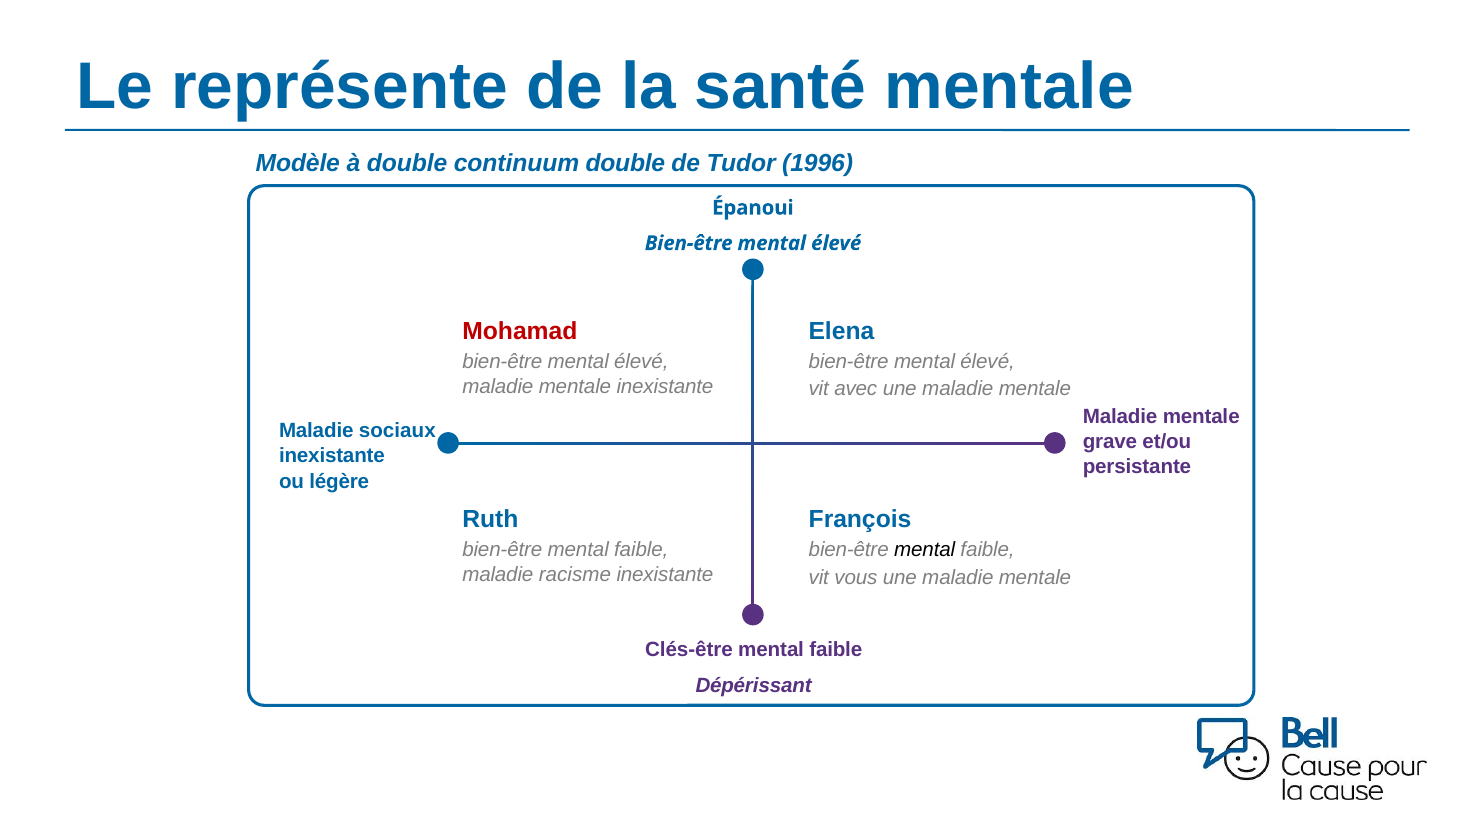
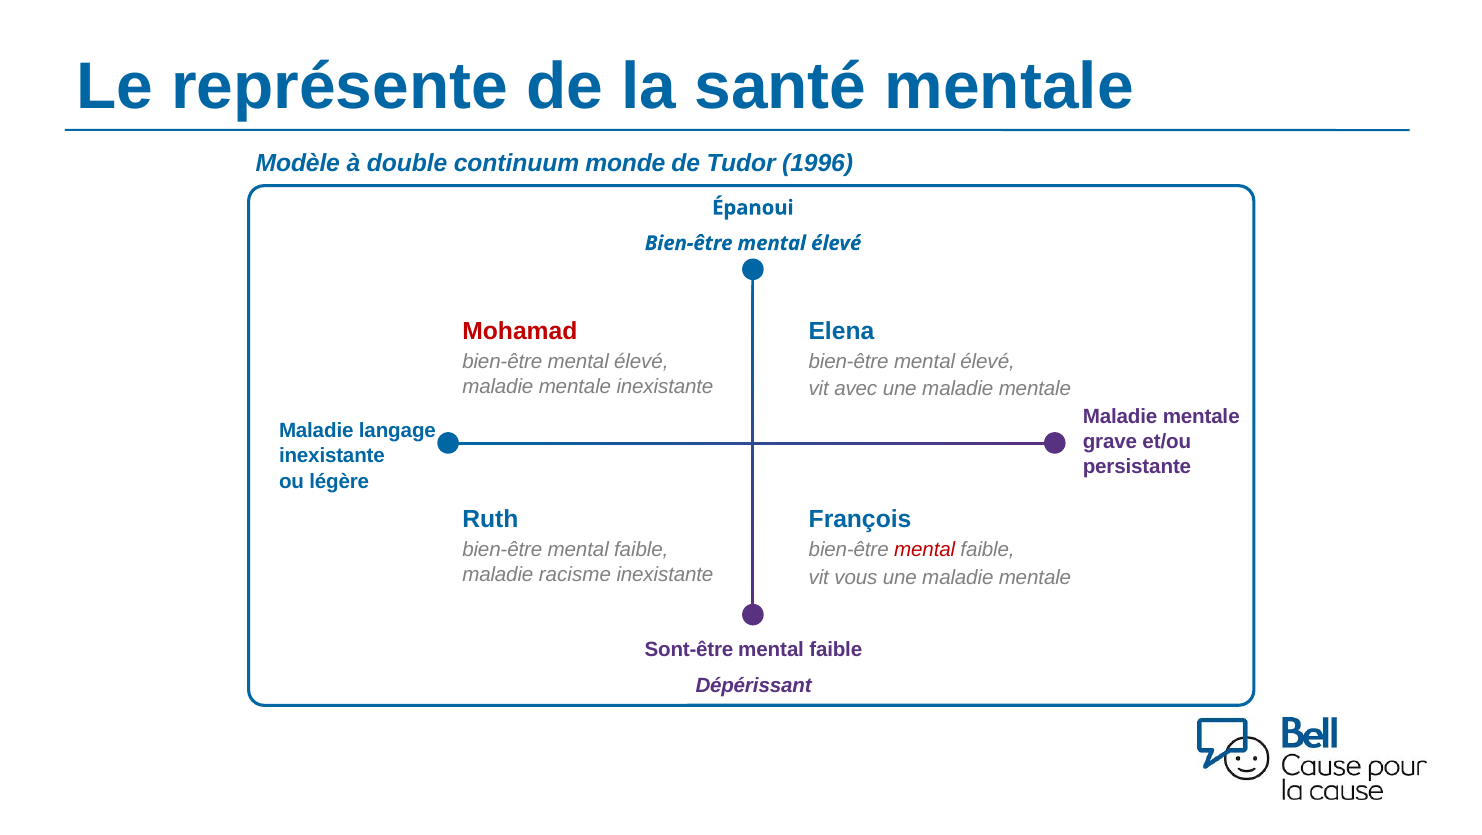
continuum double: double -> monde
sociaux: sociaux -> langage
mental at (925, 549) colour: black -> red
Clés-être: Clés-être -> Sont-être
